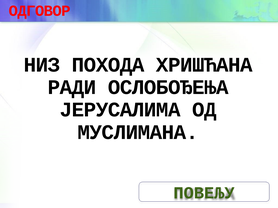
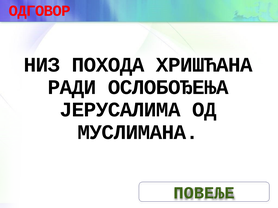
ПОВЕЉУ: ПОВЕЉУ -> ПОВЕЉЕ
